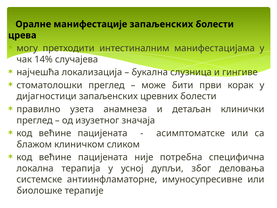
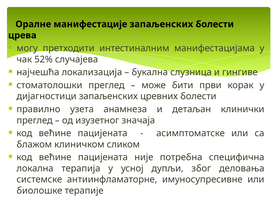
14%: 14% -> 52%
